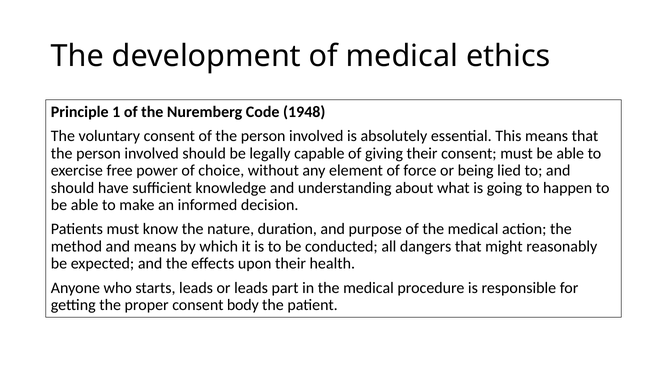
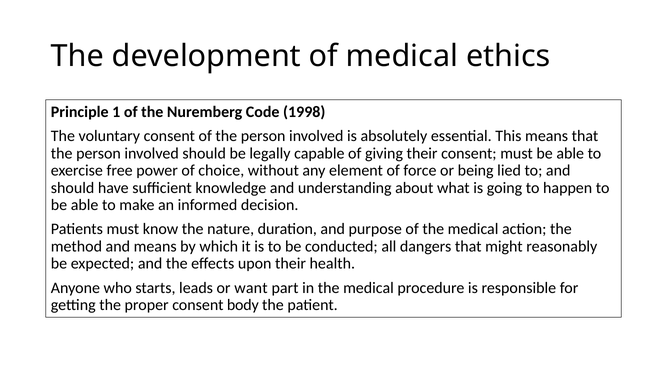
1948: 1948 -> 1998
or leads: leads -> want
